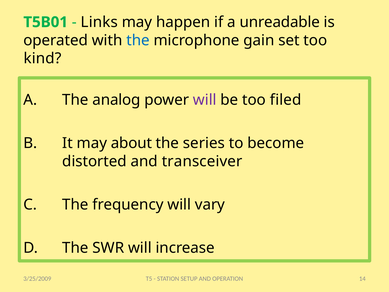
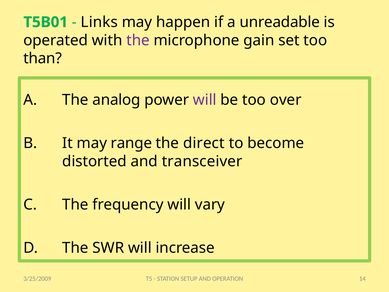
the at (138, 40) colour: blue -> purple
kind: kind -> than
filed: filed -> over
about: about -> range
series: series -> direct
